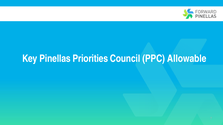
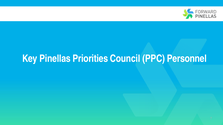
Allowable: Allowable -> Personnel
